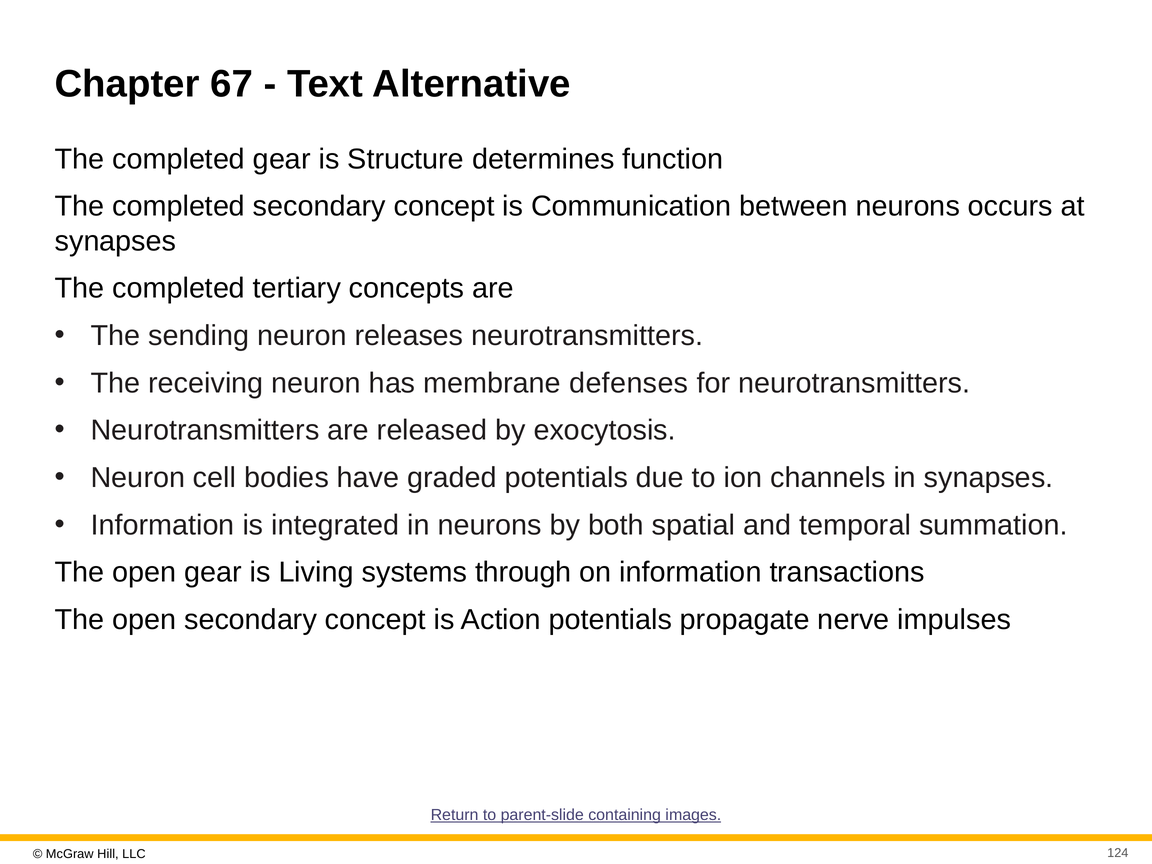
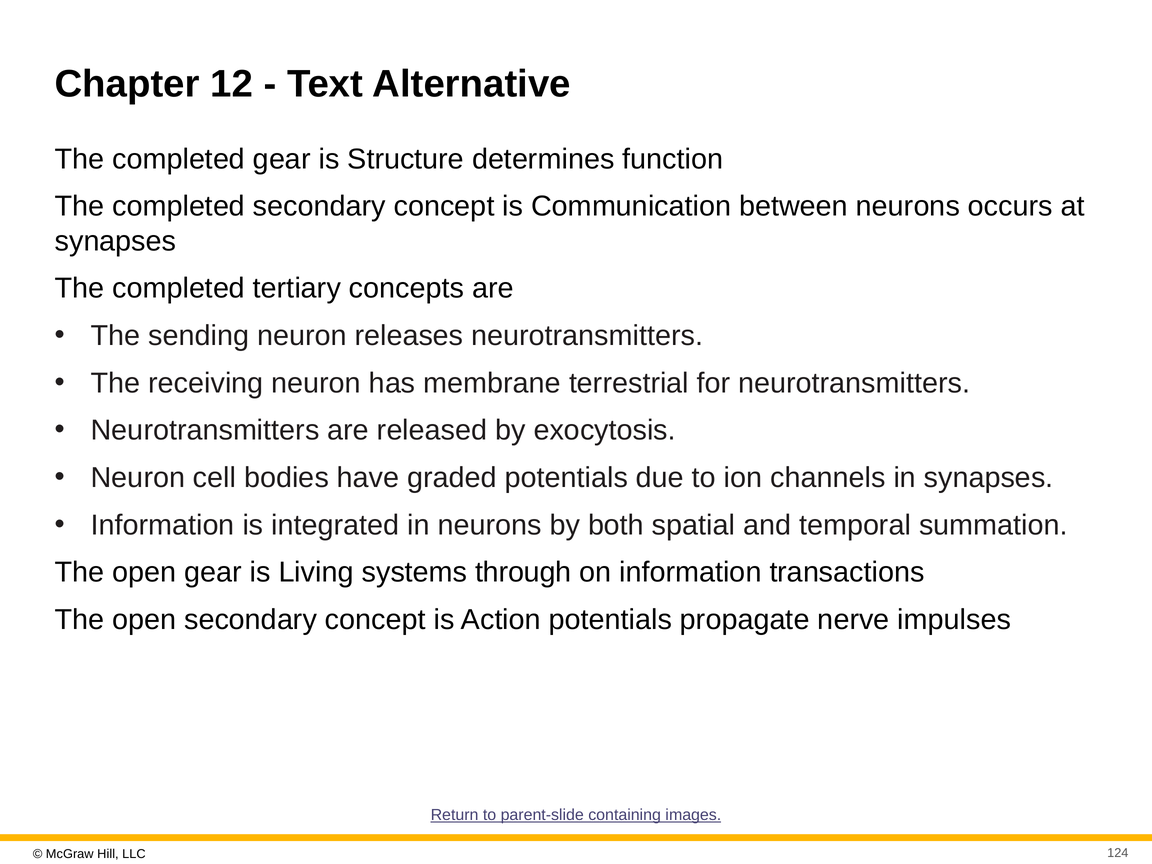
67: 67 -> 12
defenses: defenses -> terrestrial
